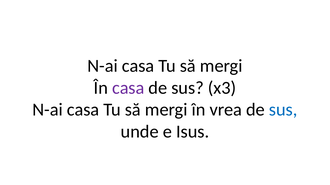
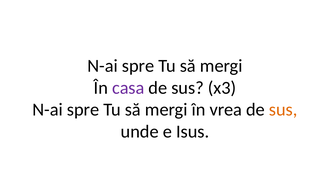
casa at (138, 66): casa -> spre
casa at (83, 110): casa -> spre
sus at (283, 110) colour: blue -> orange
